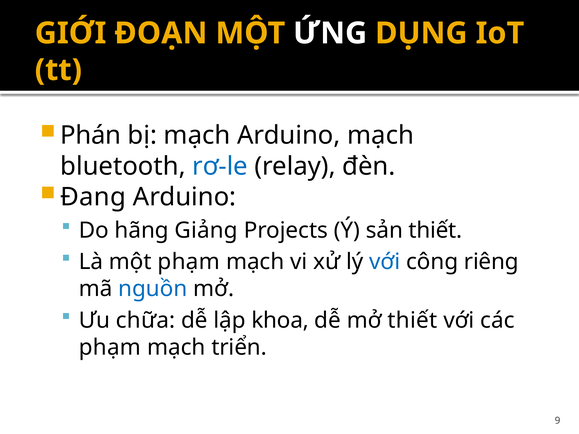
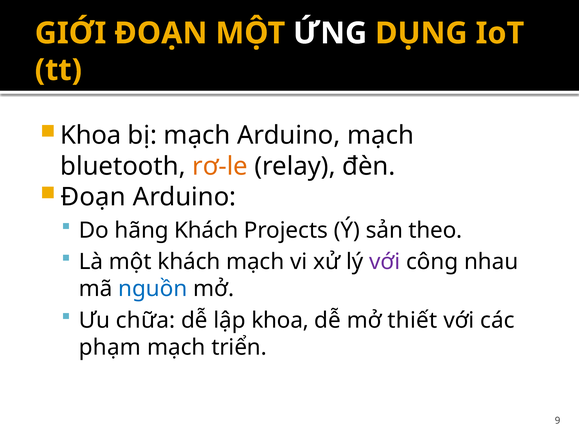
Phán at (91, 135): Phán -> Khoa
rơ-le colour: blue -> orange
Đang at (93, 197): Đang -> Đoạn
hãng Giảng: Giảng -> Khách
sản thiết: thiết -> theo
một phạm: phạm -> khách
với at (385, 262) colour: blue -> purple
riêng: riêng -> nhau
